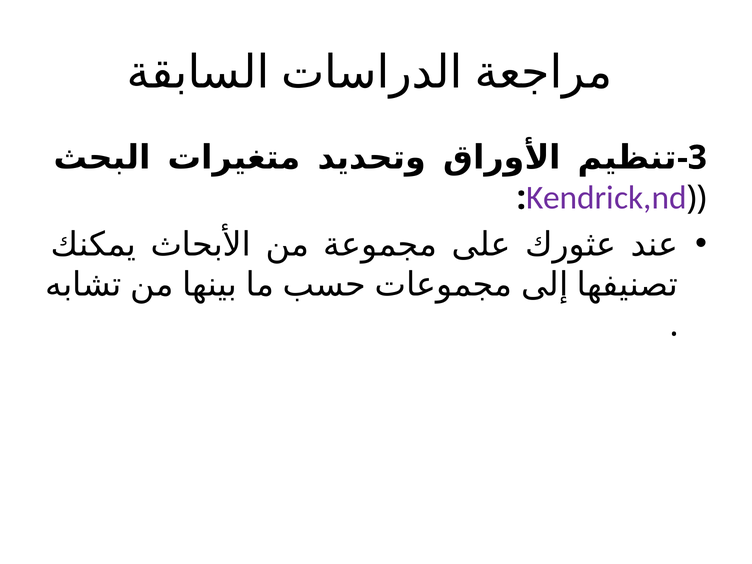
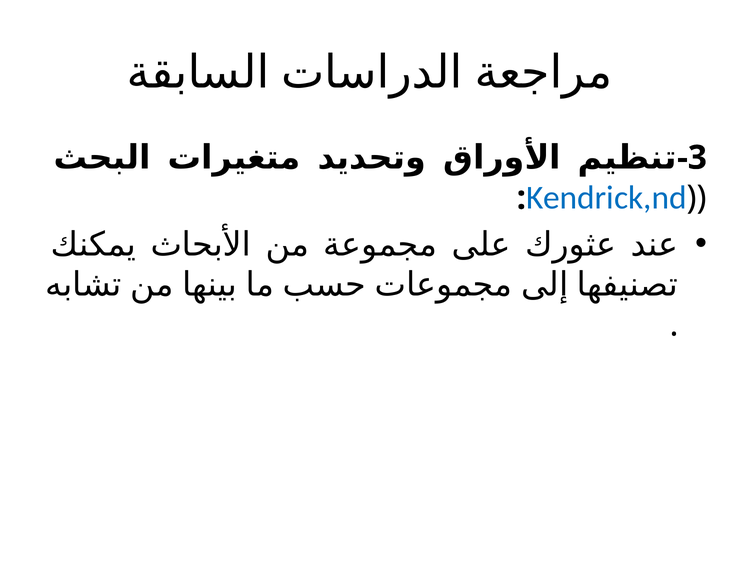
Kendrick,nd colour: purple -> blue
